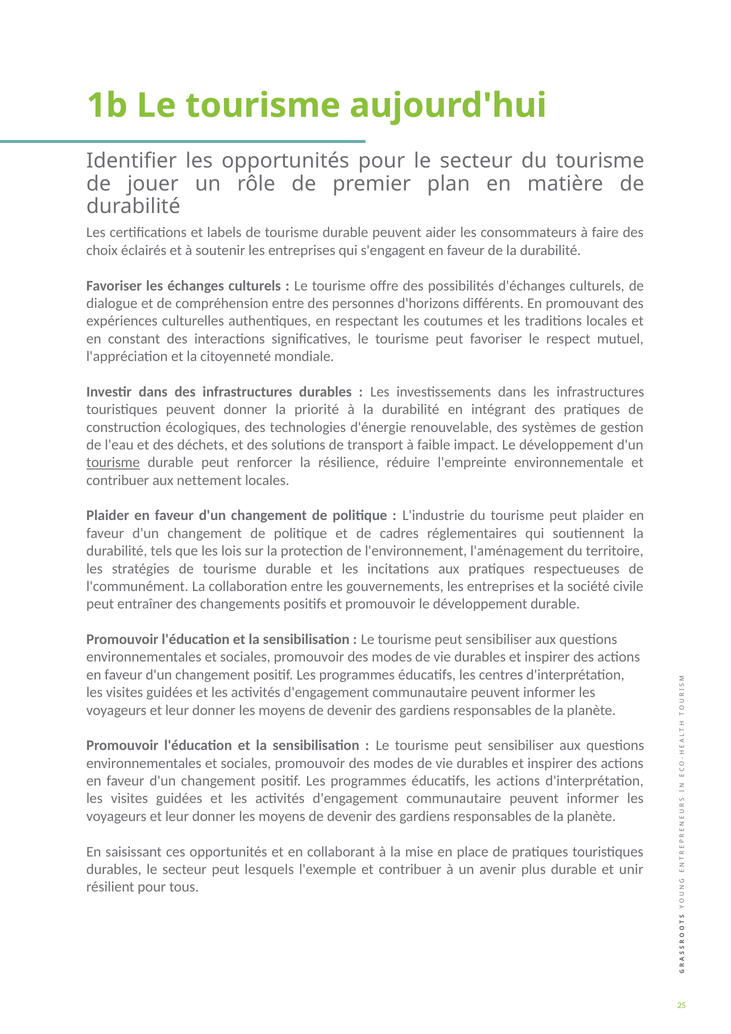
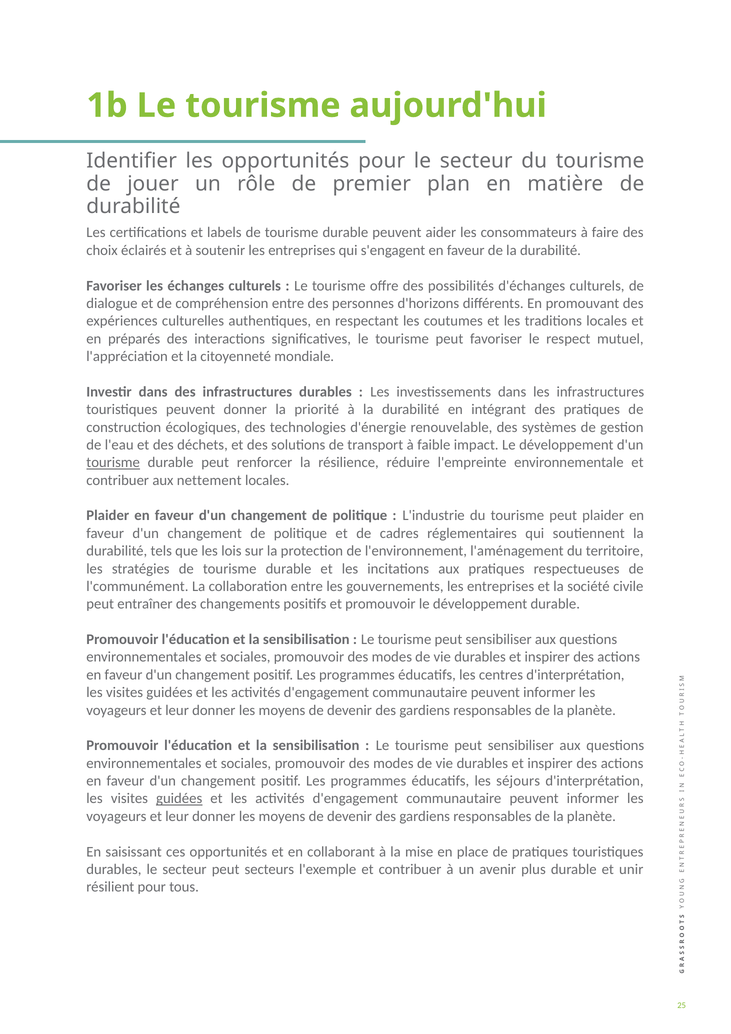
constant: constant -> préparés
les actions: actions -> séjours
guidées at (179, 798) underline: none -> present
lesquels: lesquels -> secteurs
